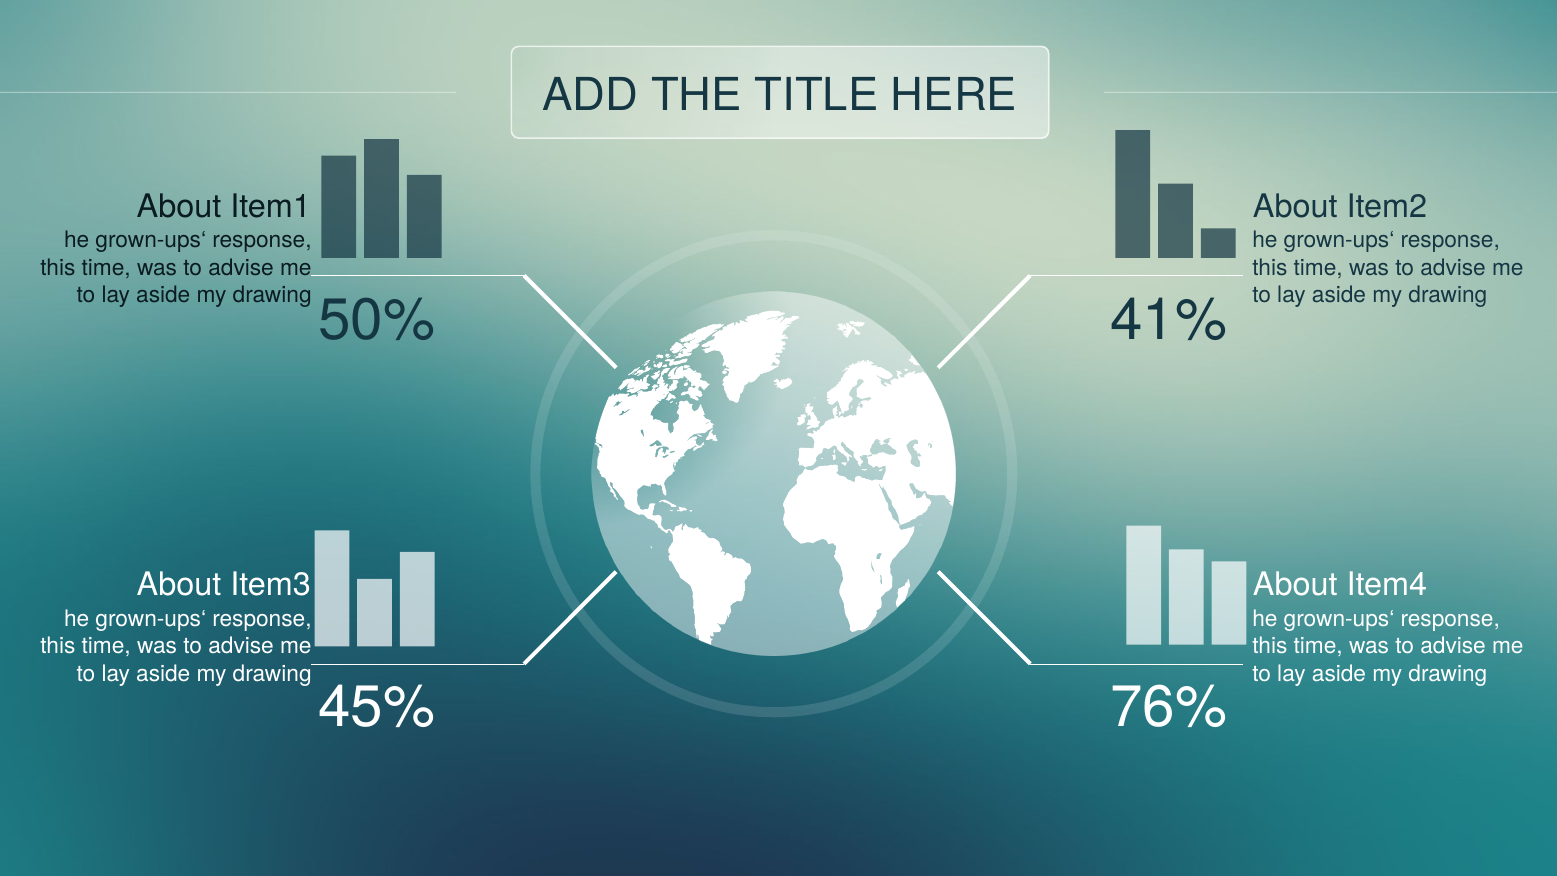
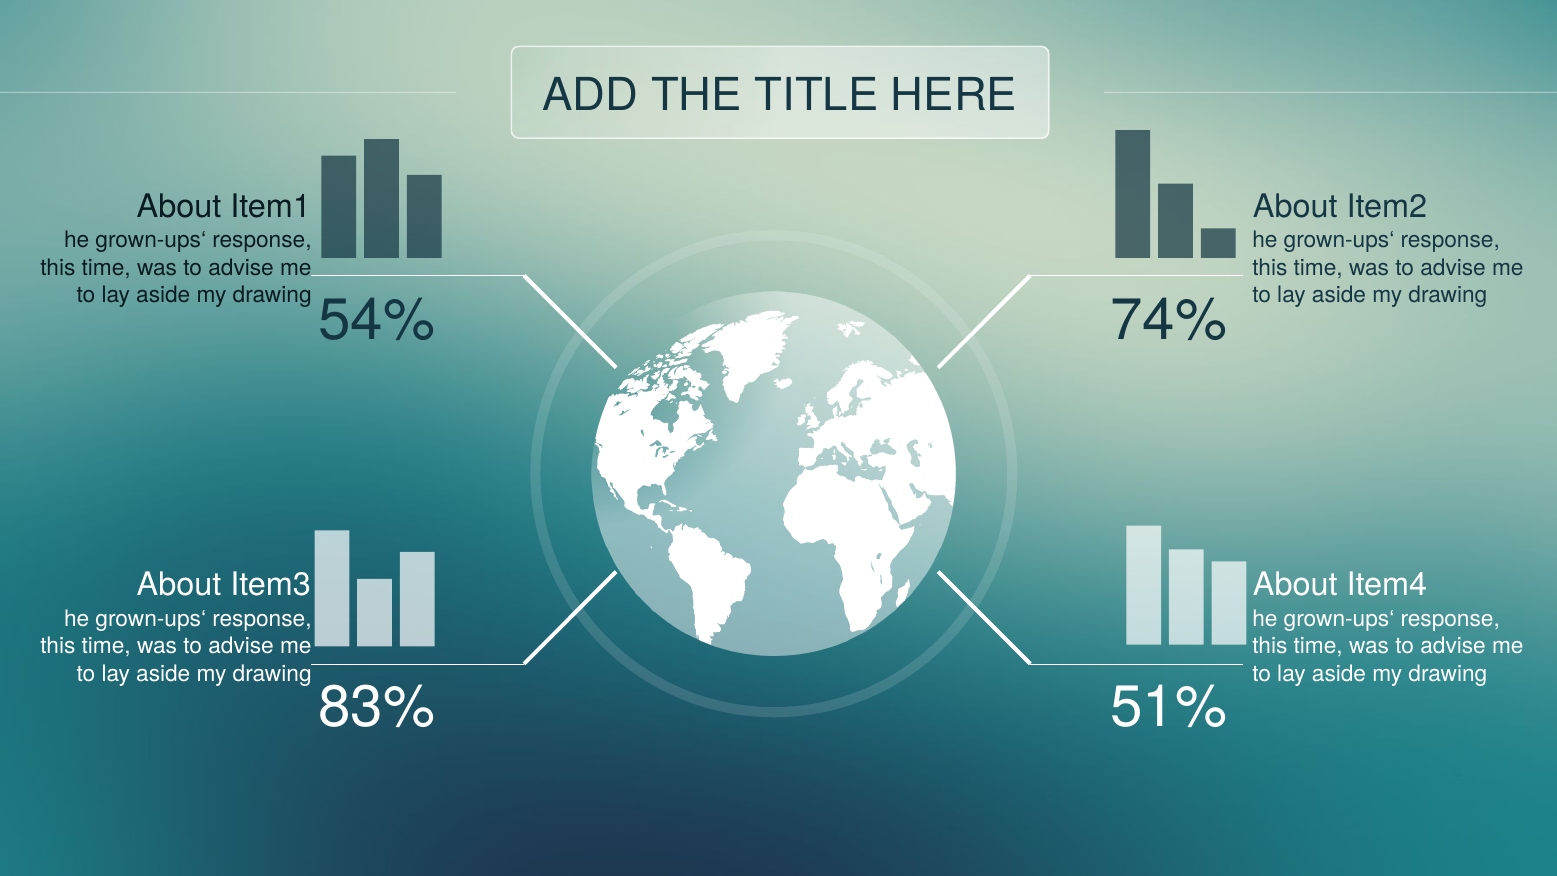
50%: 50% -> 54%
41%: 41% -> 74%
45%: 45% -> 83%
76%: 76% -> 51%
